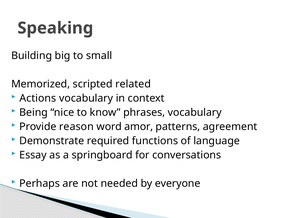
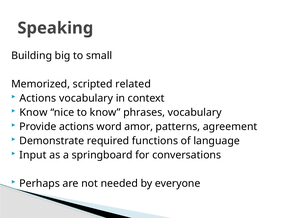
Being at (34, 112): Being -> Know
Provide reason: reason -> actions
Essay: Essay -> Input
